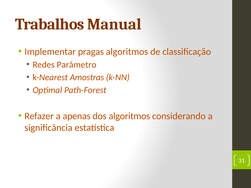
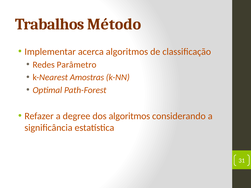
Manual: Manual -> Método
pragas: pragas -> acerca
apenas: apenas -> degree
